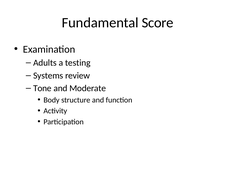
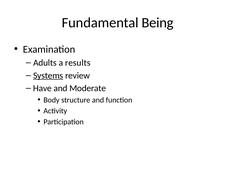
Score: Score -> Being
testing: testing -> results
Systems underline: none -> present
Tone: Tone -> Have
